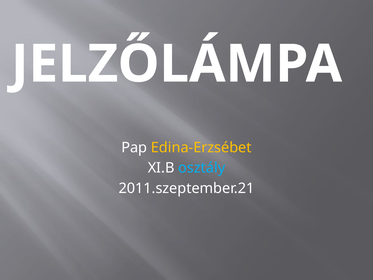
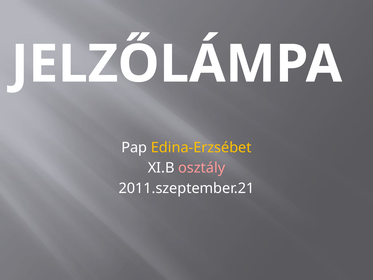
osztály colour: light blue -> pink
